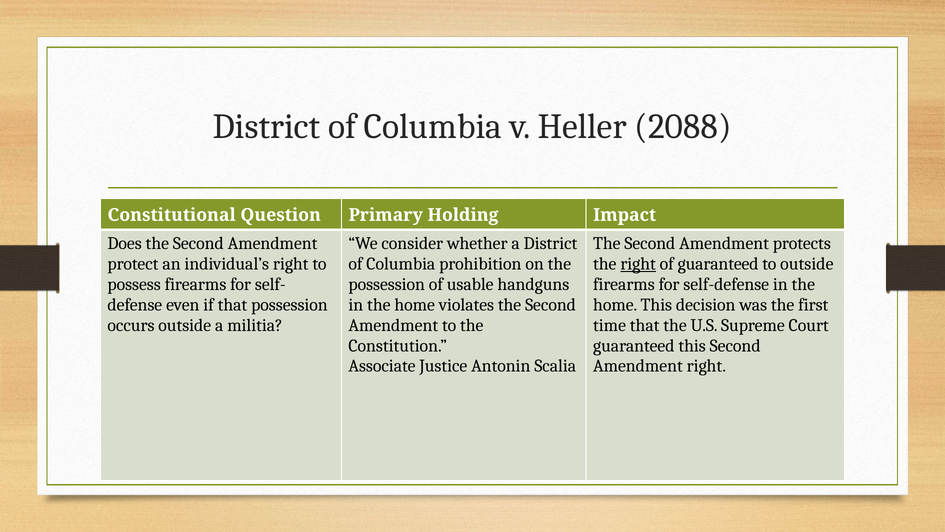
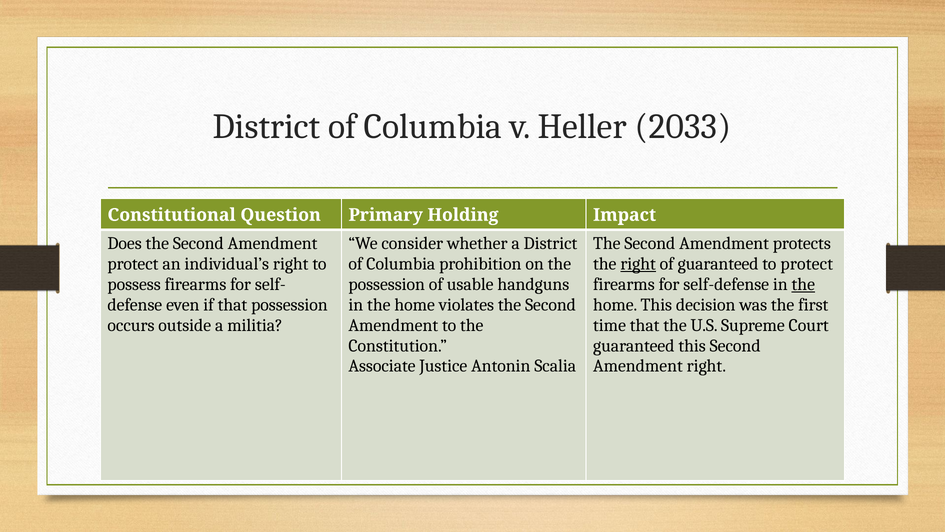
2088: 2088 -> 2033
to outside: outside -> protect
the at (803, 284) underline: none -> present
